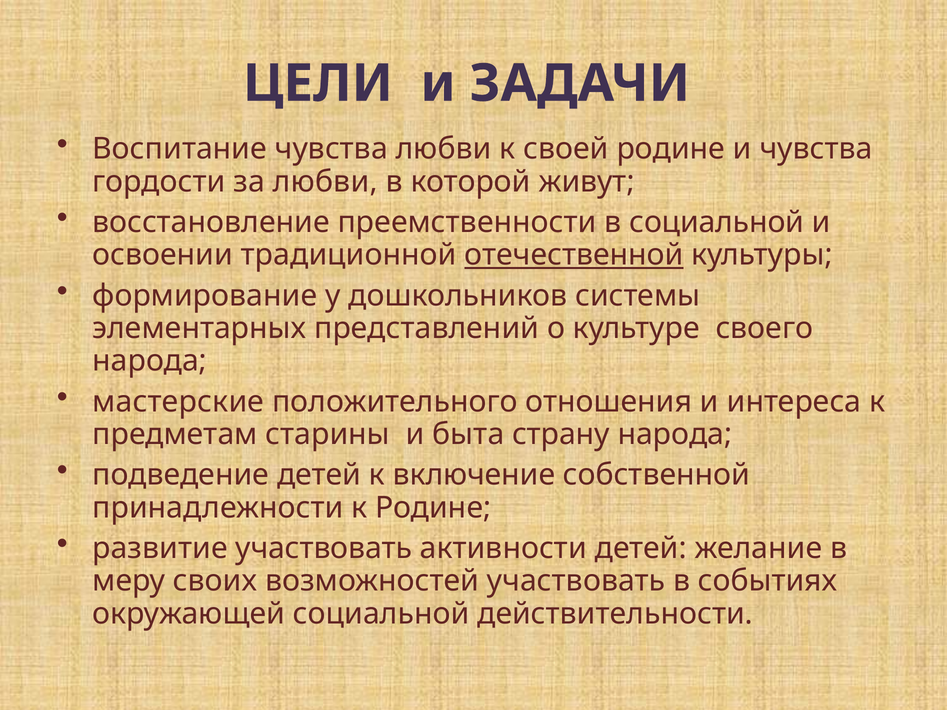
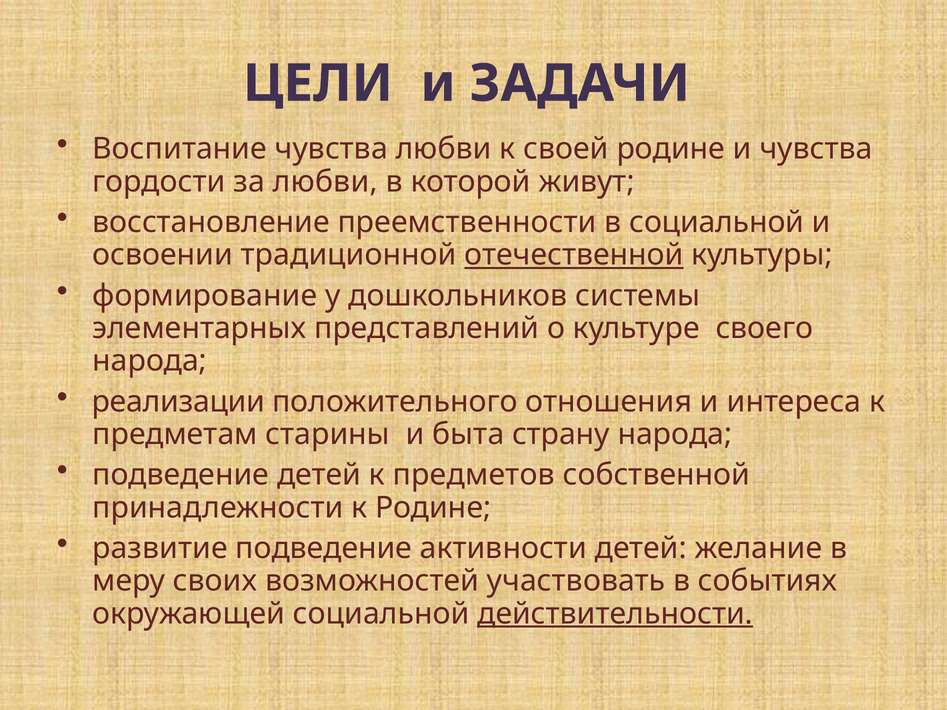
мастерские: мастерские -> реализации
включение: включение -> предметов
развитие участвовать: участвовать -> подведение
действительности underline: none -> present
